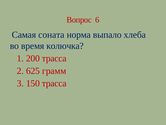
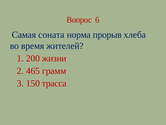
выпало: выпало -> прорыв
колючка: колючка -> жителей
200 трасса: трасса -> жизни
625: 625 -> 465
